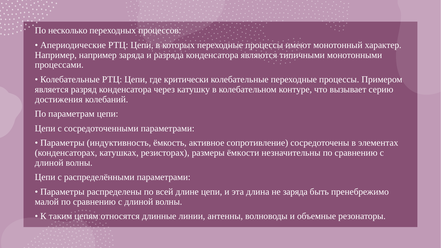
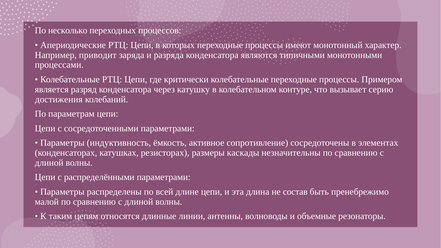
Например например: например -> приводит
ёмкости: ёмкости -> каскады
не заряда: заряда -> состав
